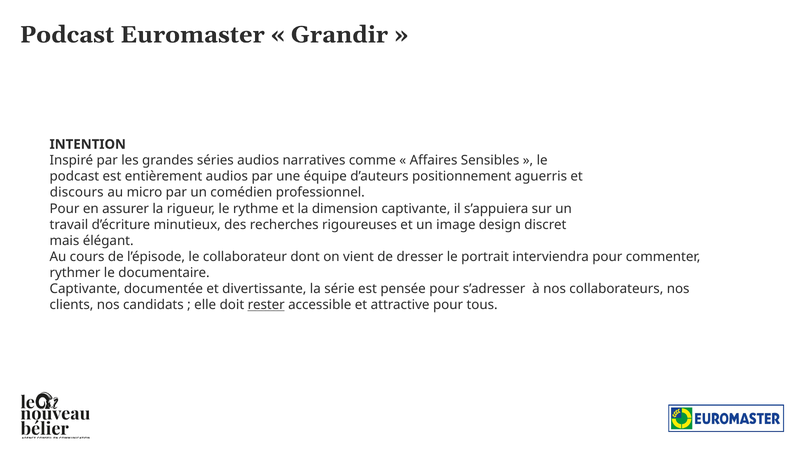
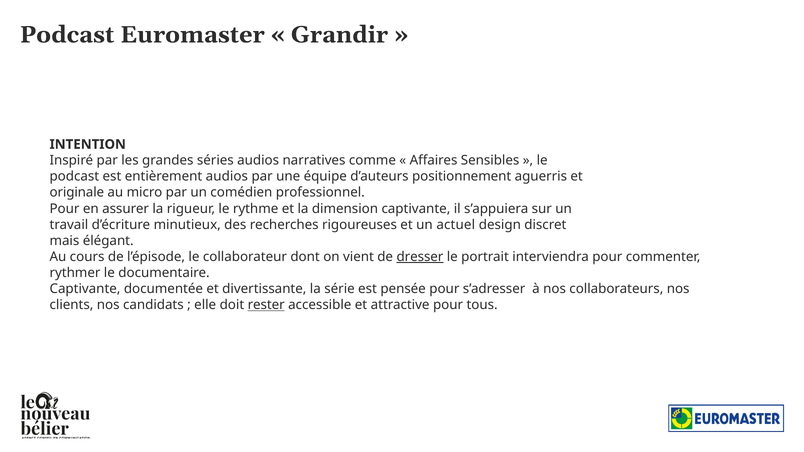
discours: discours -> originale
image: image -> actuel
dresser underline: none -> present
